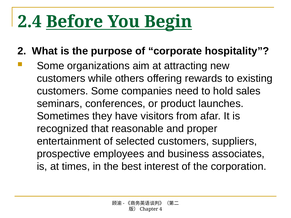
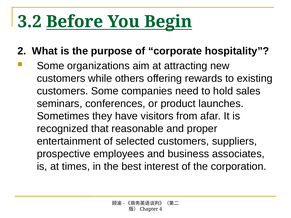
2.4: 2.4 -> 3.2
